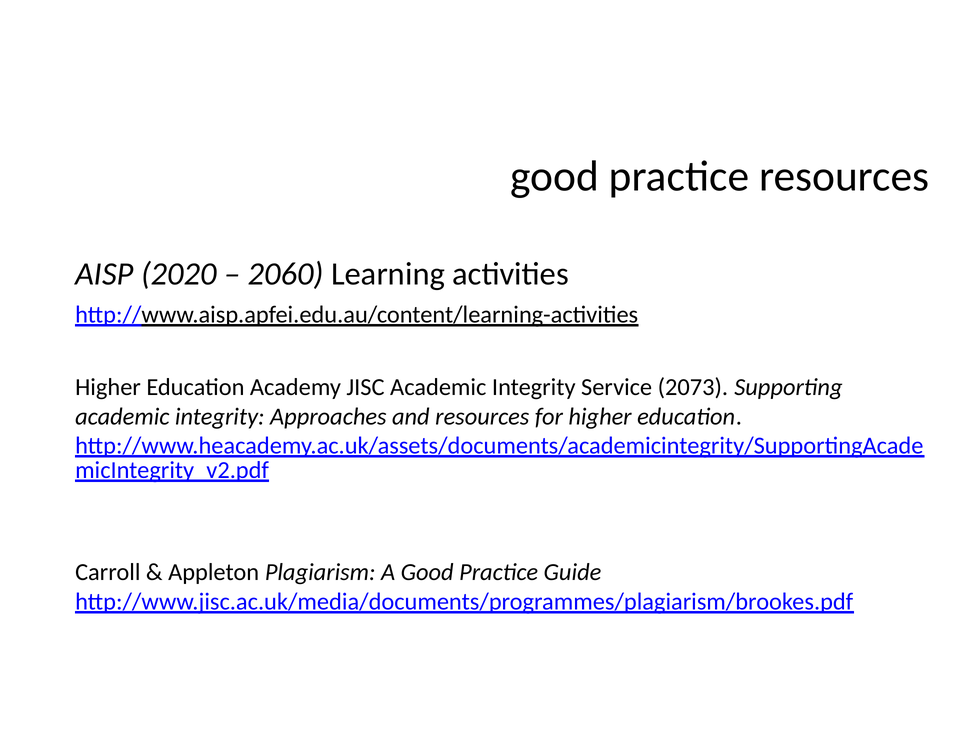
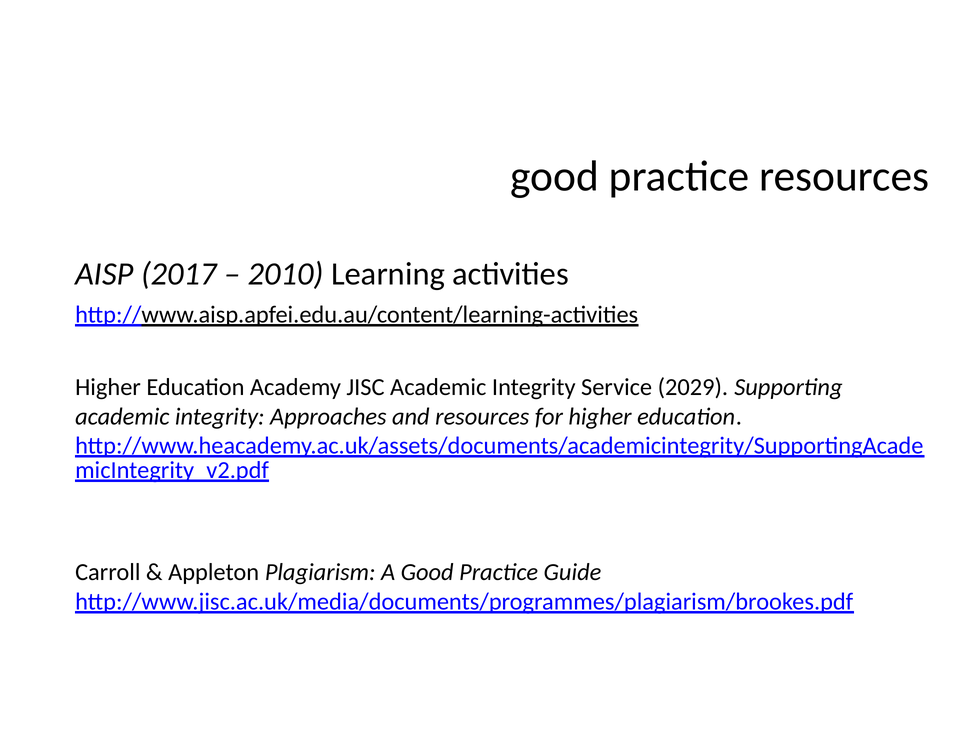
2020: 2020 -> 2017
2060: 2060 -> 2010
2073: 2073 -> 2029
